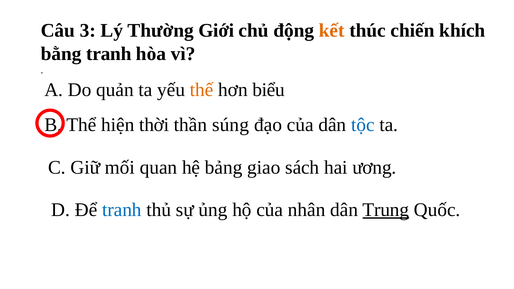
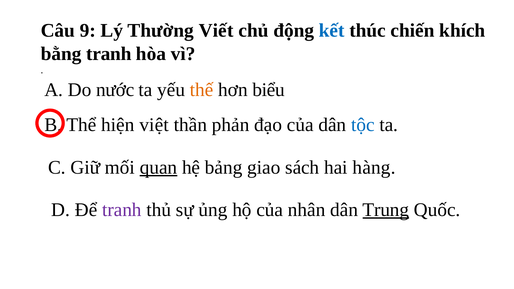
3: 3 -> 9
Giới: Giới -> Viết
kết colour: orange -> blue
quản: quản -> nước
thời: thời -> việt
súng: súng -> phản
quan underline: none -> present
ương: ương -> hàng
tranh at (122, 210) colour: blue -> purple
